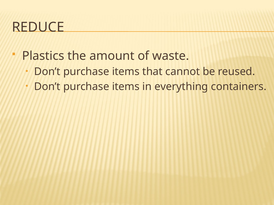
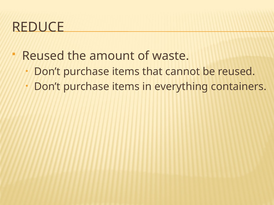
Plastics at (43, 56): Plastics -> Reused
